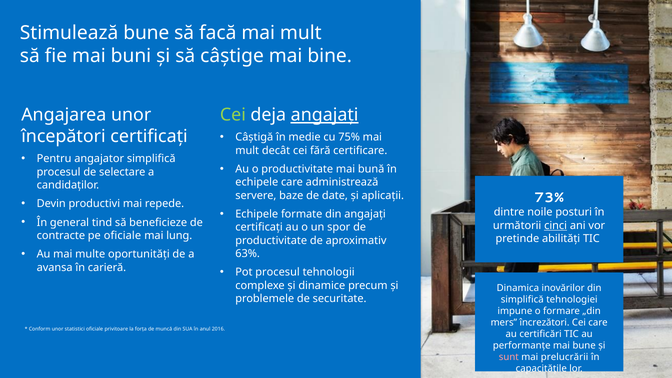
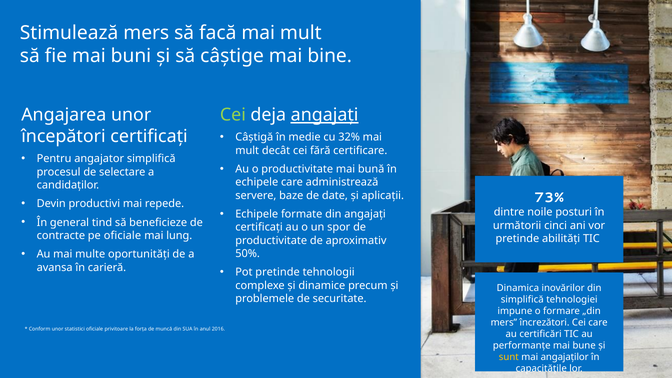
Stimulează bune: bune -> mers
75%: 75% -> 32%
cinci underline: present -> none
63%: 63% -> 50%
Pot procesul: procesul -> pretinde
sunt colour: pink -> yellow
prelucrării: prelucrării -> angajaților
